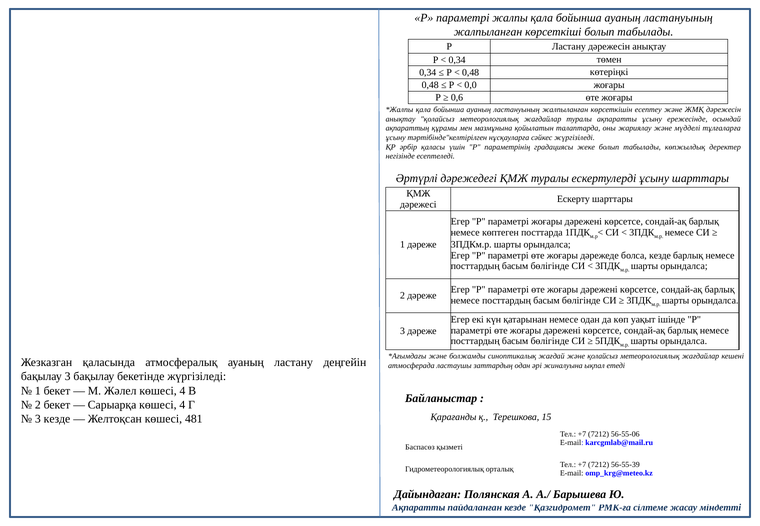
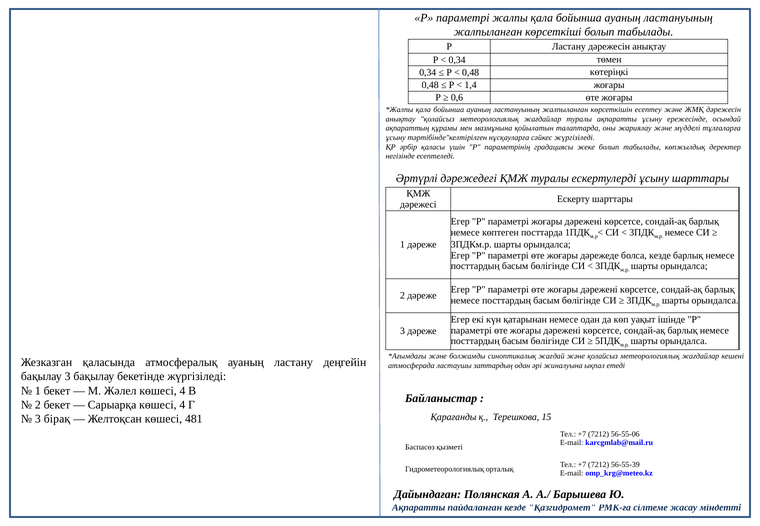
0,0: 0,0 -> 1,4
3 кезде: кезде -> бірақ
